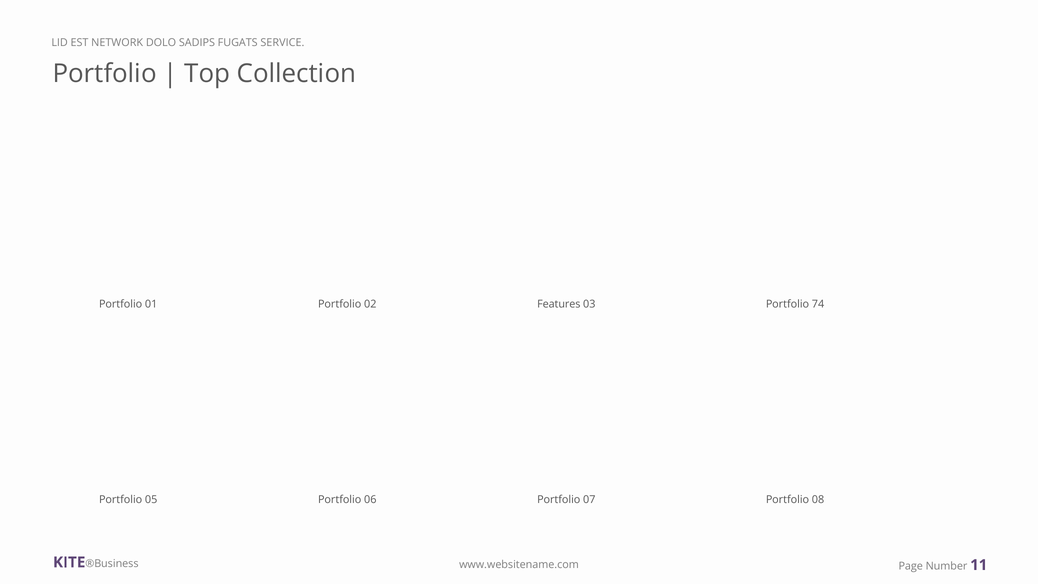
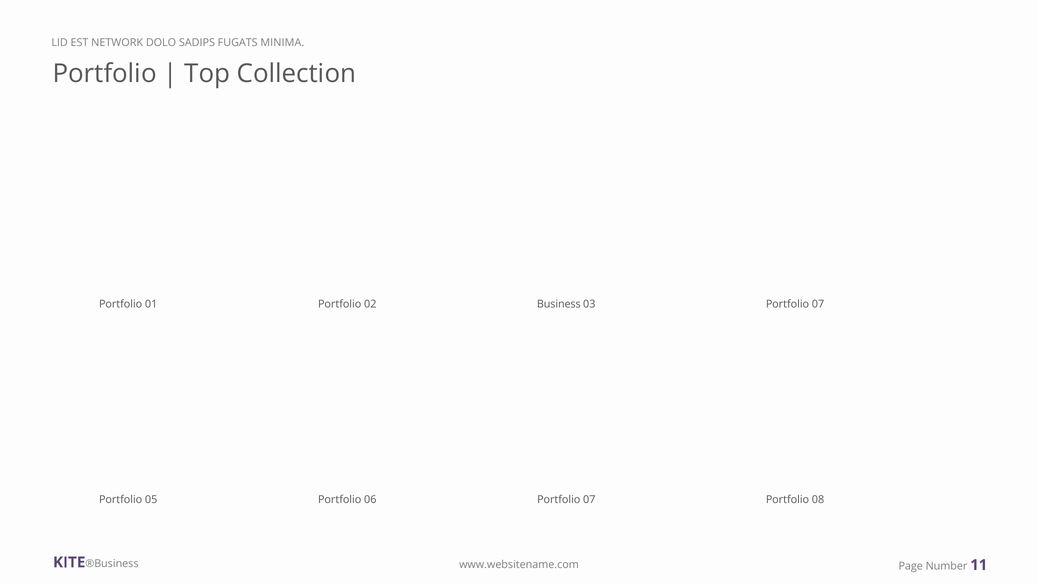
SERVICE: SERVICE -> MINIMA
Features: Features -> Business
03 Portfolio 74: 74 -> 07
